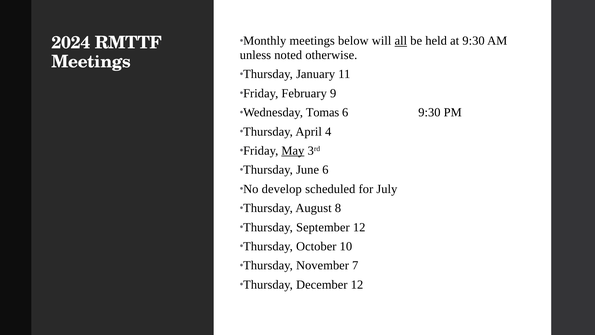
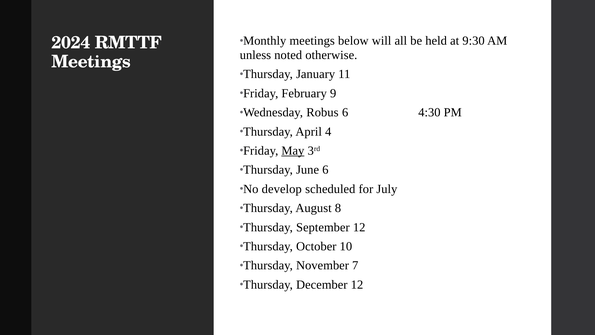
all underline: present -> none
Tomas: Tomas -> Robus
6 9:30: 9:30 -> 4:30
